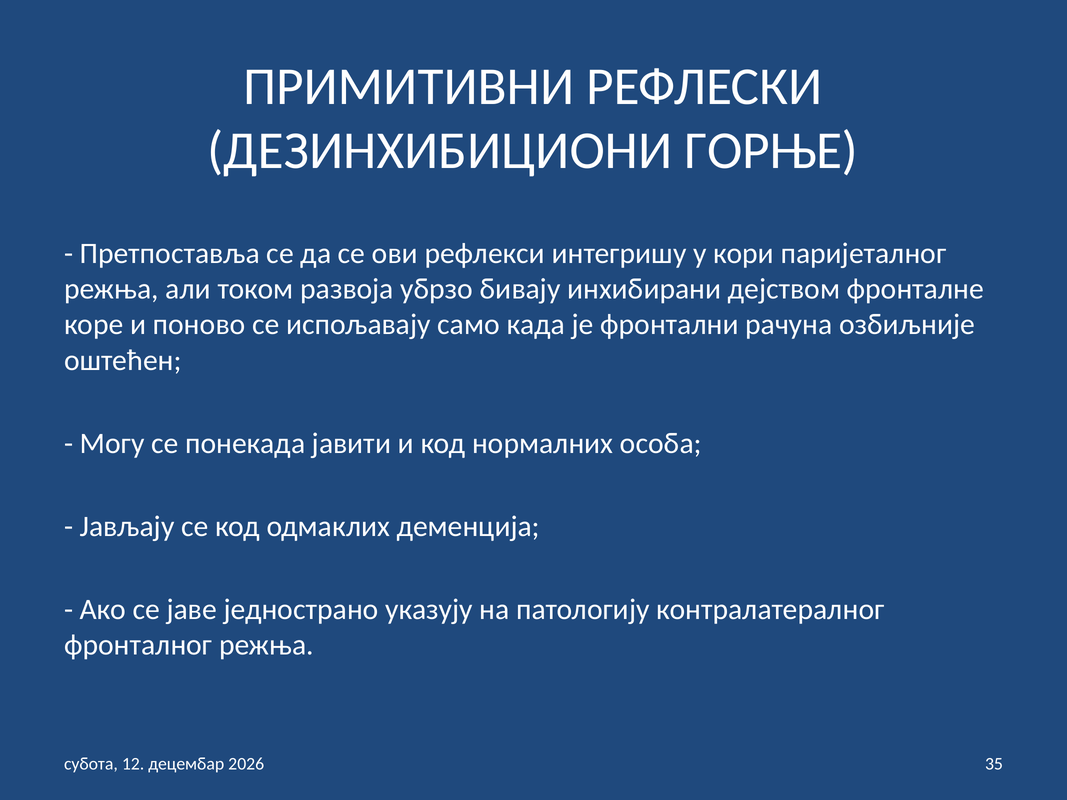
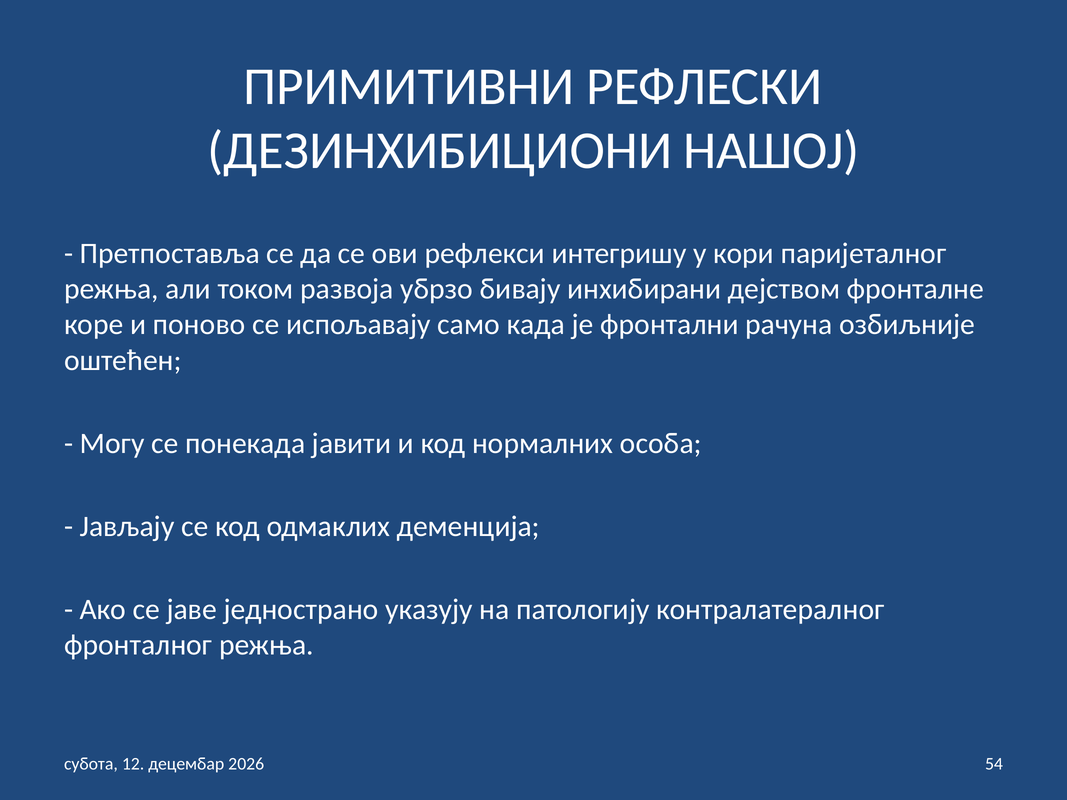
ГОРЊЕ: ГОРЊЕ -> НАШОЈ
35: 35 -> 54
